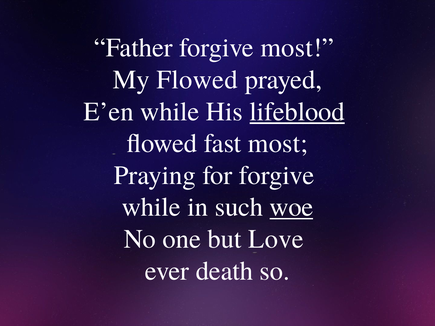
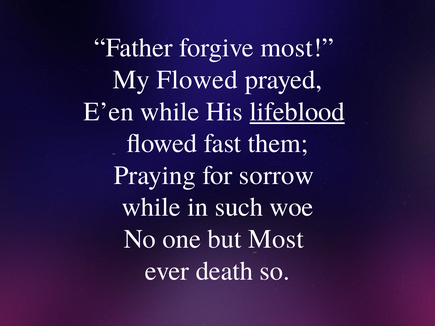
fast most: most -> them
for forgive: forgive -> sorrow
woe underline: present -> none
but Love: Love -> Most
